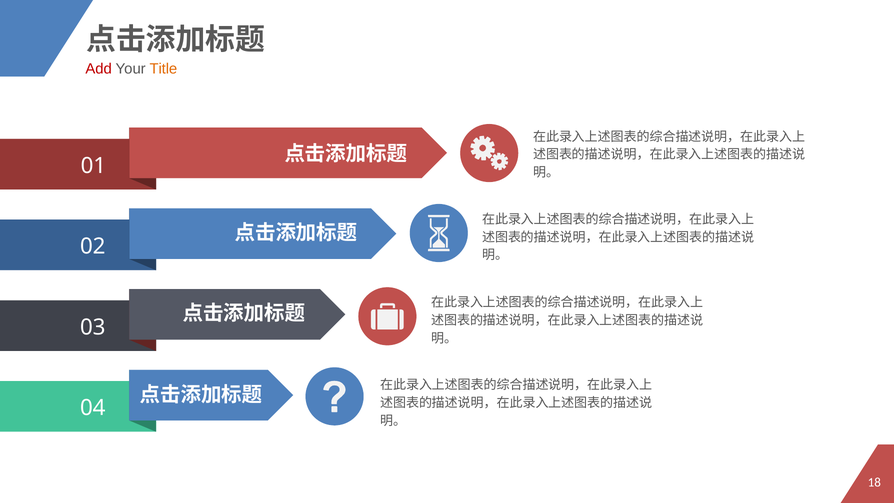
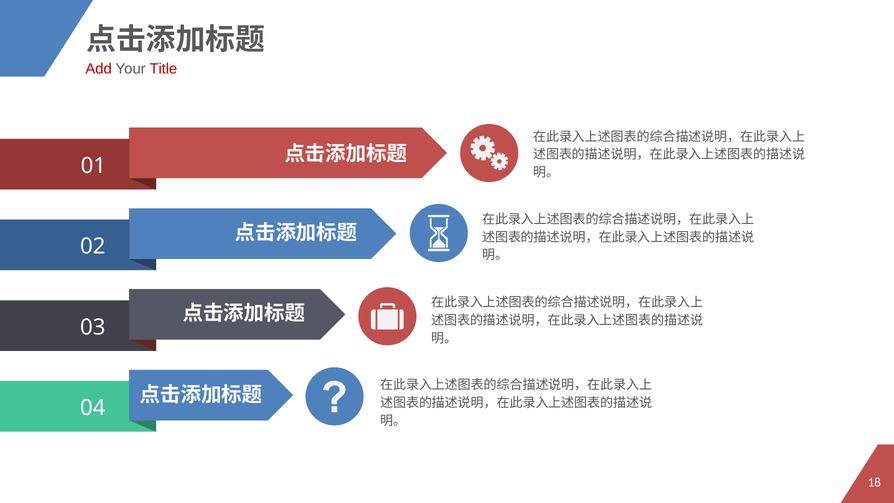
Title colour: orange -> red
